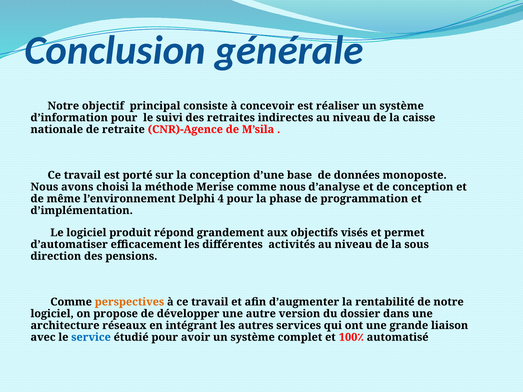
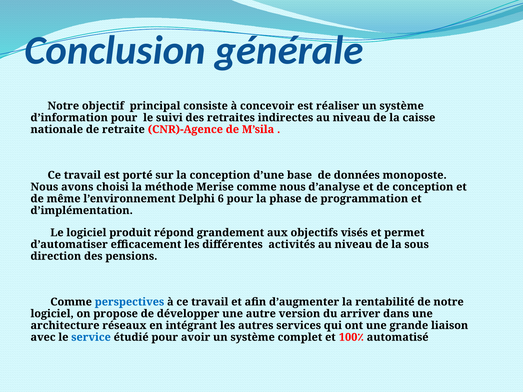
4: 4 -> 6
perspectives colour: orange -> blue
dossier: dossier -> arriver
